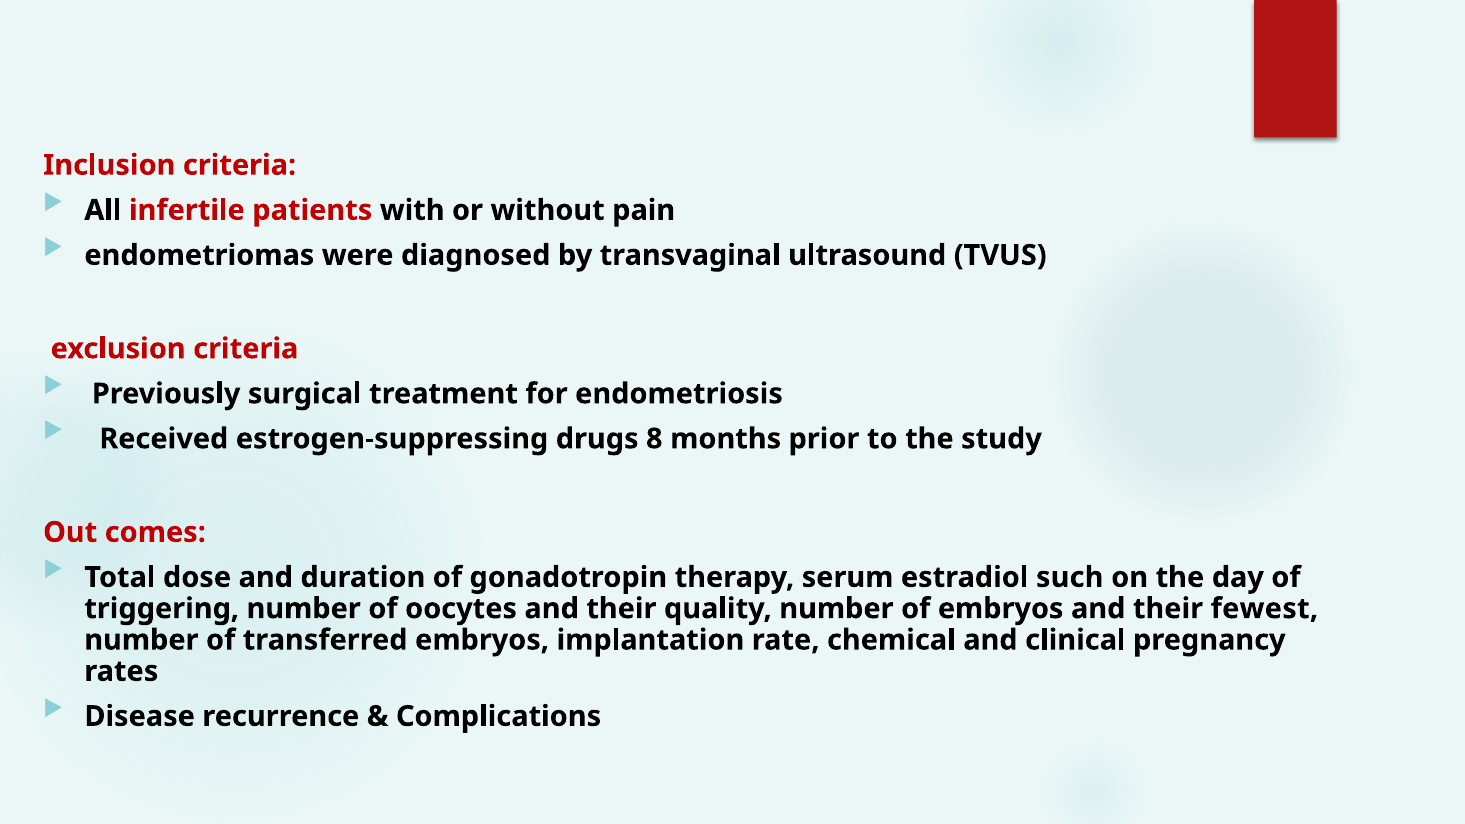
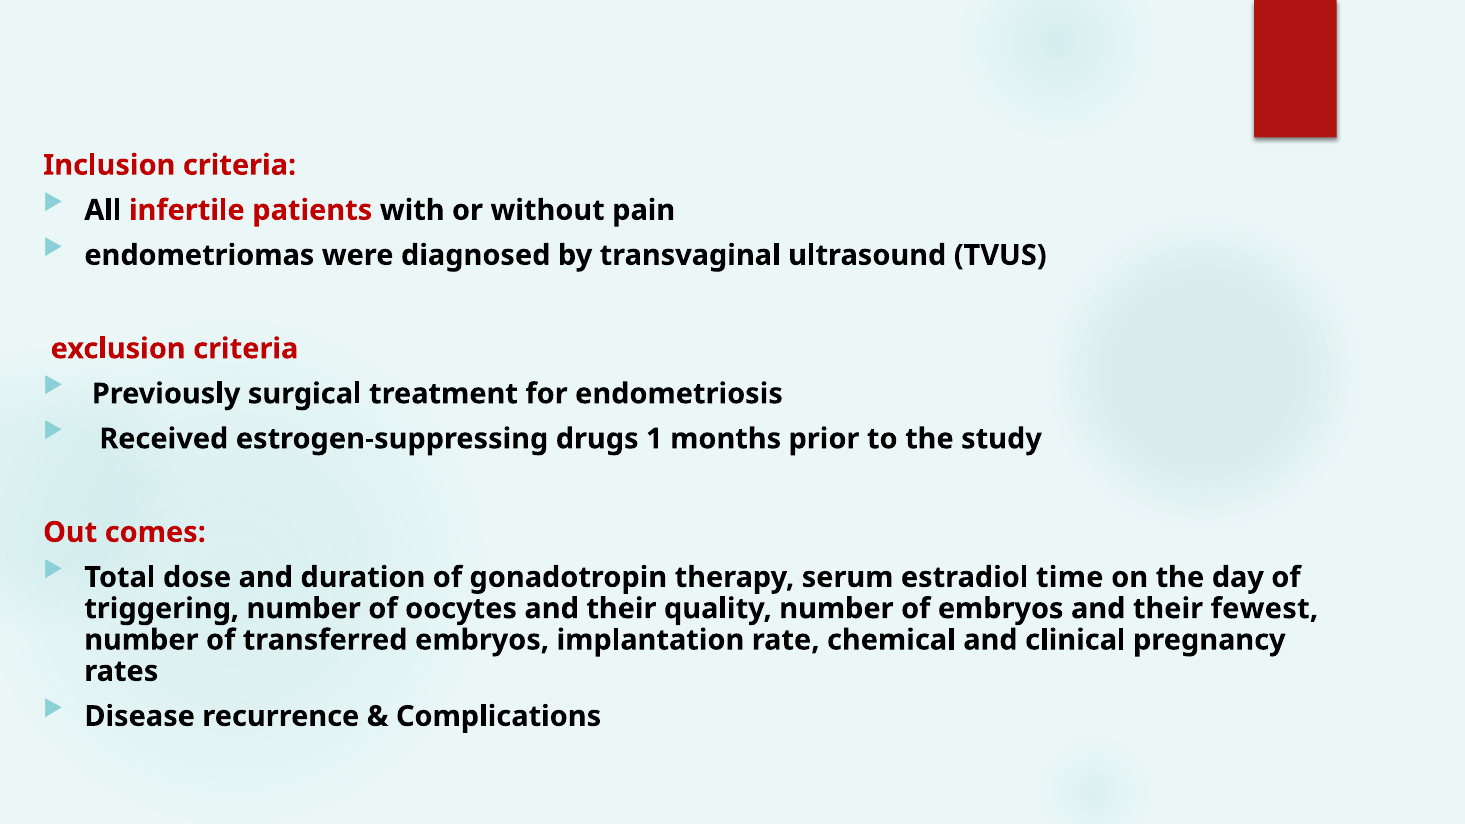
8: 8 -> 1
such: such -> time
